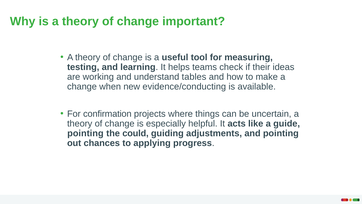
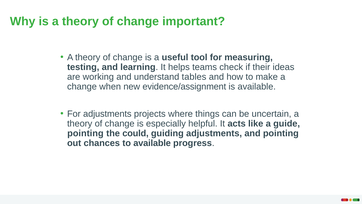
evidence/conducting: evidence/conducting -> evidence/assignment
For confirmation: confirmation -> adjustments
to applying: applying -> available
